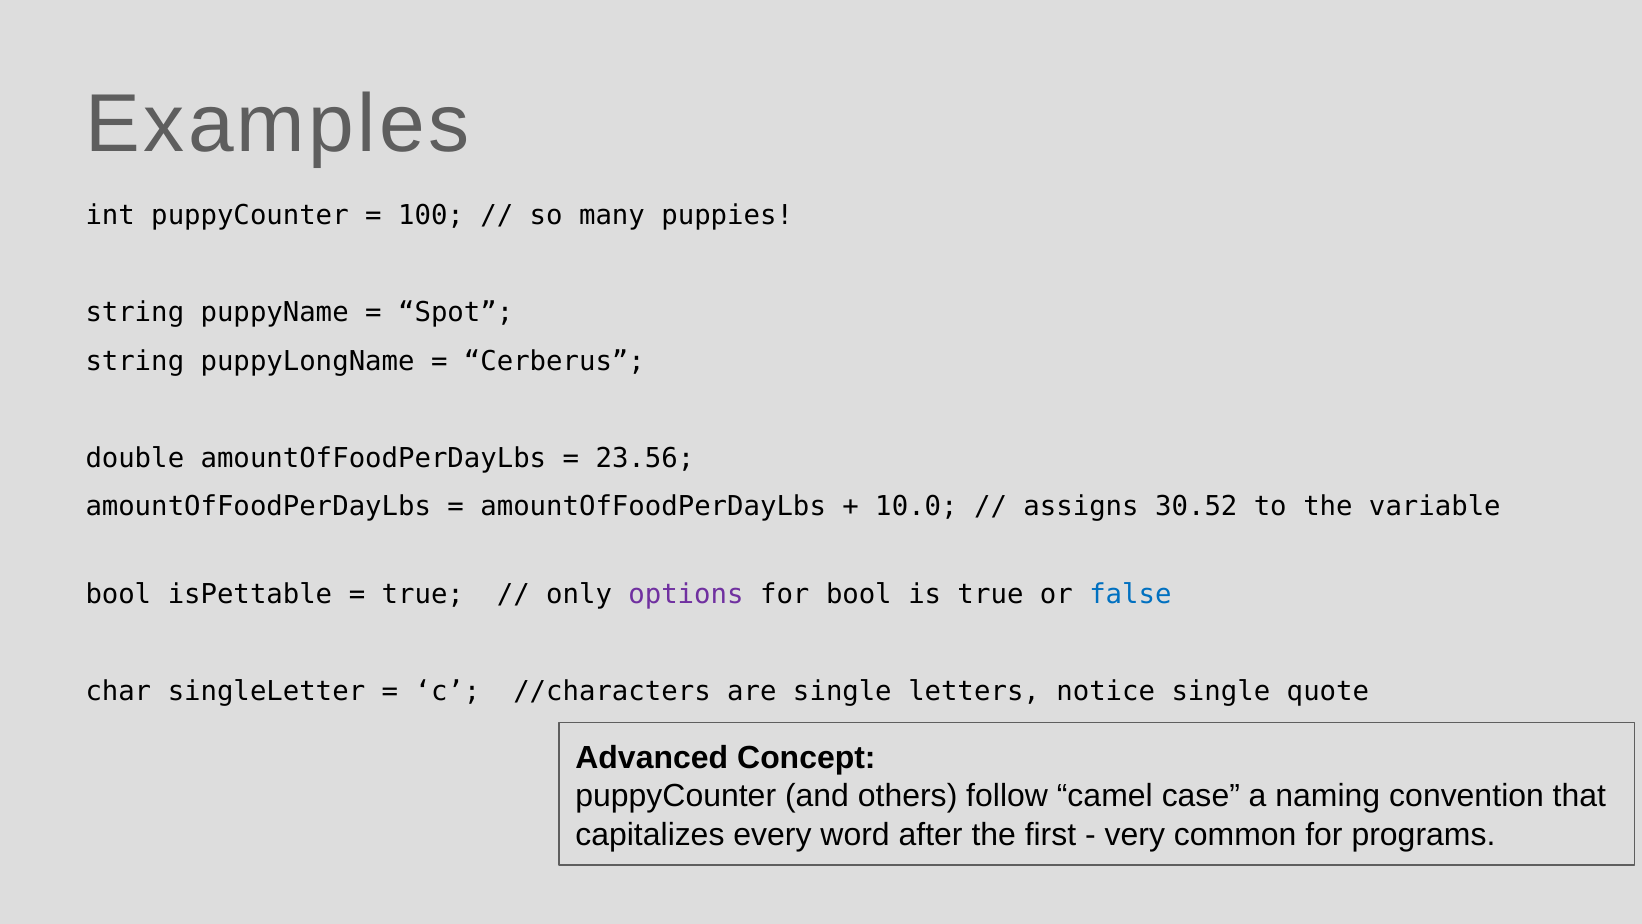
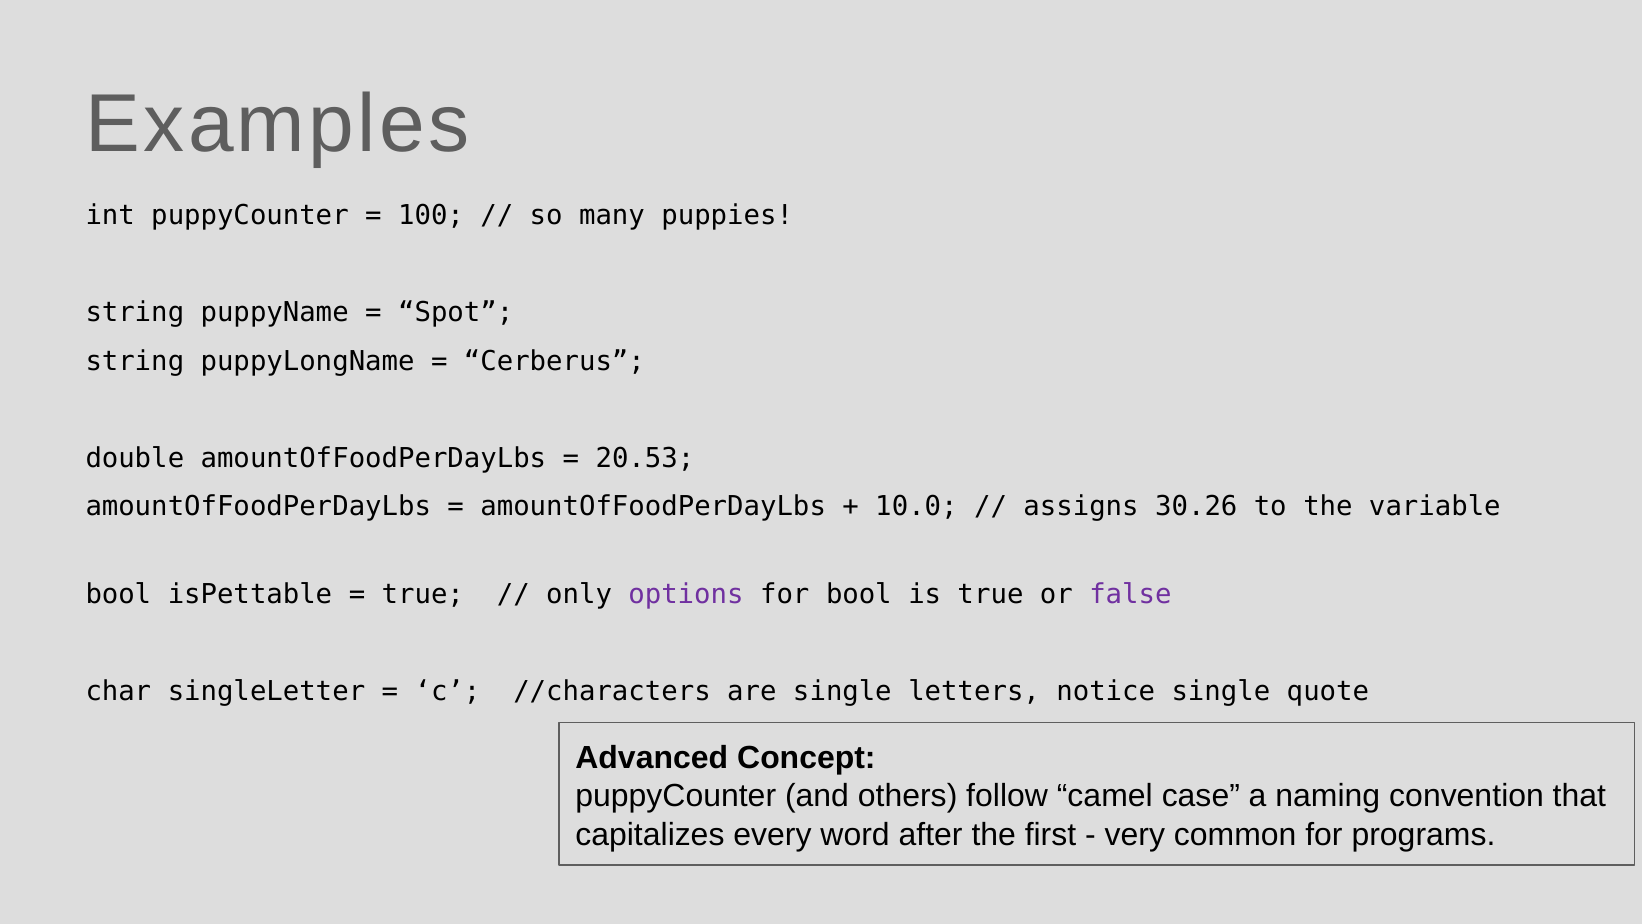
23.56: 23.56 -> 20.53
30.52: 30.52 -> 30.26
false colour: blue -> purple
